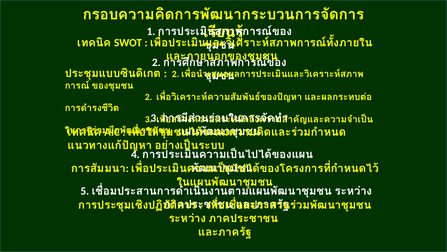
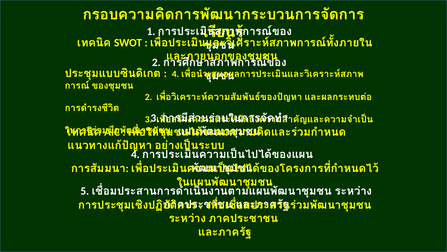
2 at (175, 74): 2 -> 4
